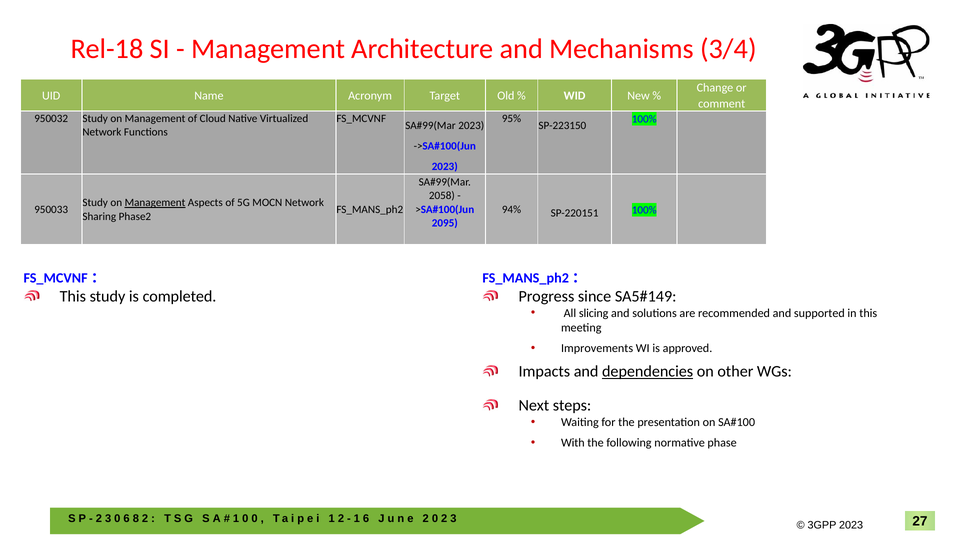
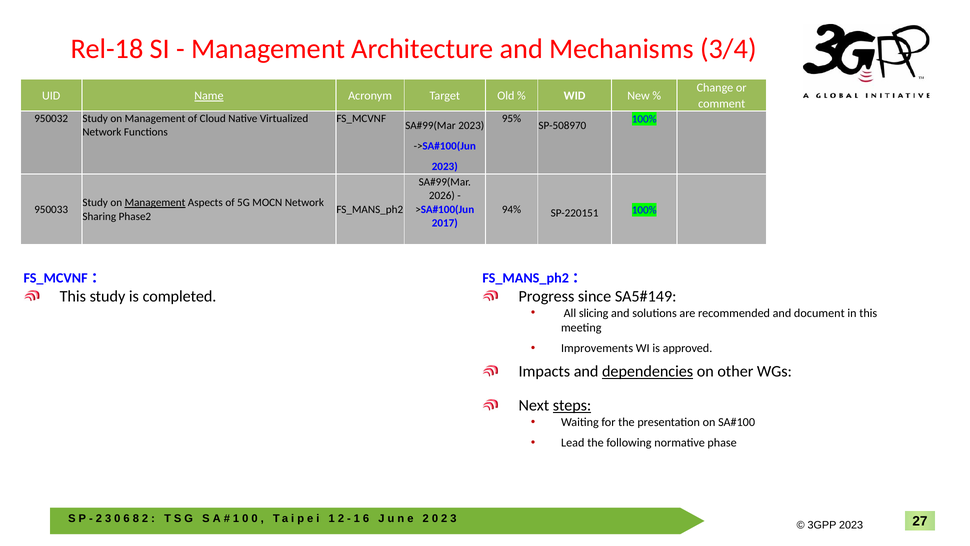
Name underline: none -> present
SP-223150: SP-223150 -> SP-508970
2058: 2058 -> 2026
2095: 2095 -> 2017
supported: supported -> document
steps underline: none -> present
With: With -> Lead
